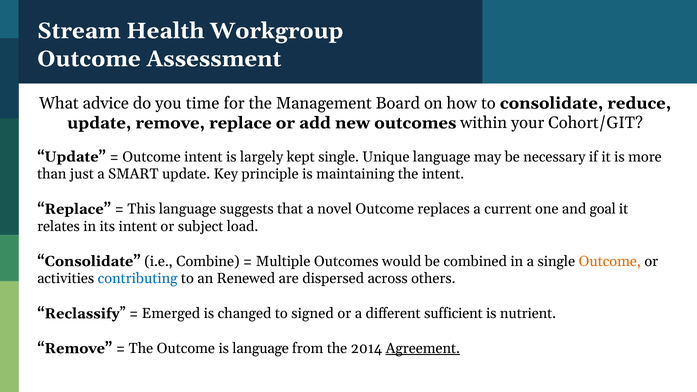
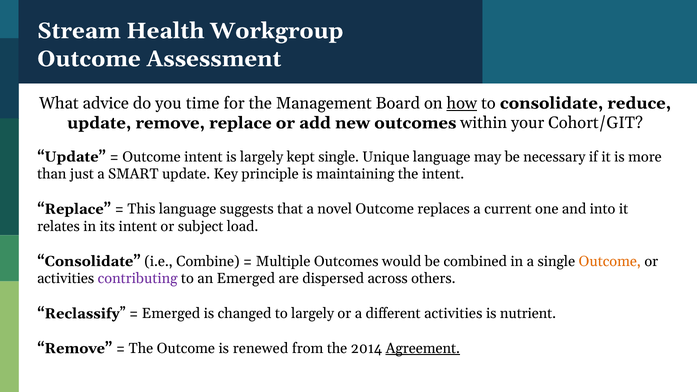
how underline: none -> present
goal: goal -> into
contributing colour: blue -> purple
an Renewed: Renewed -> Emerged
to signed: signed -> largely
different sufficient: sufficient -> activities
is language: language -> renewed
